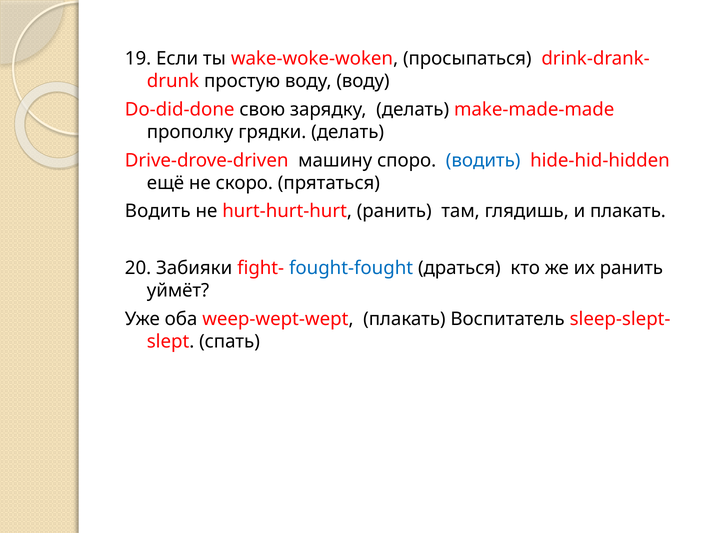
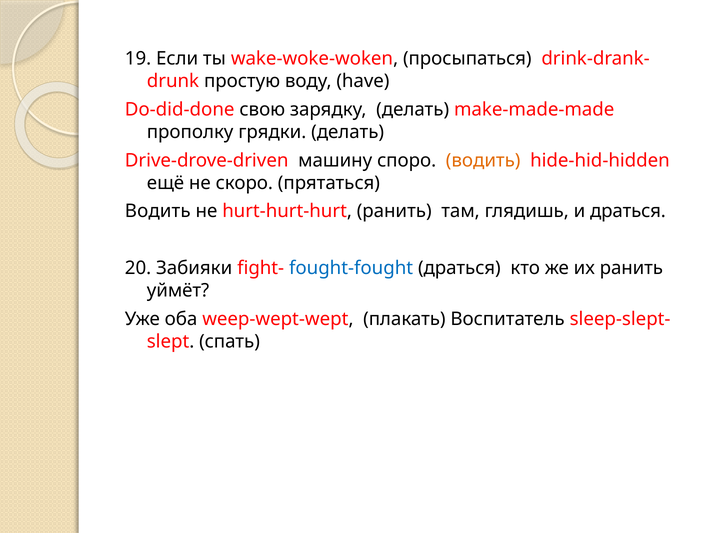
воду воду: воду -> have
водить at (483, 160) colour: blue -> orange
и плакать: плакать -> драться
